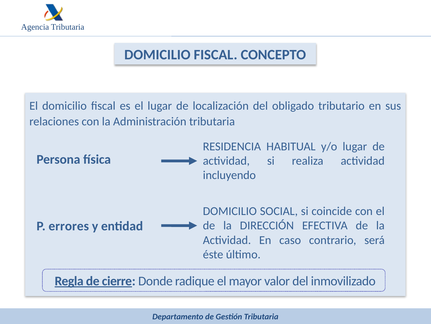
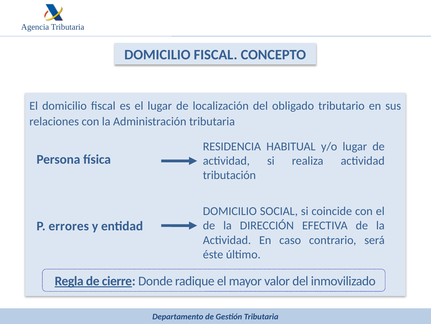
incluyendo: incluyendo -> tributación
